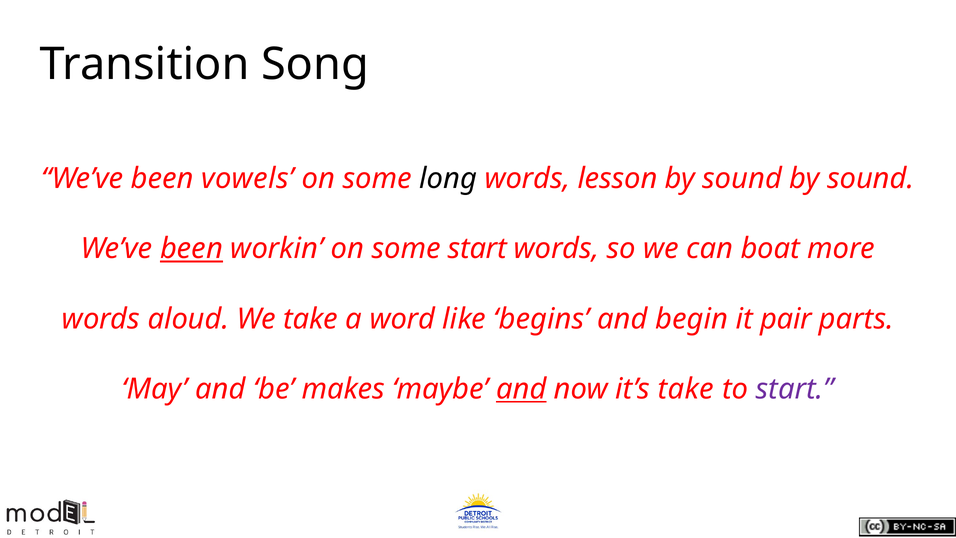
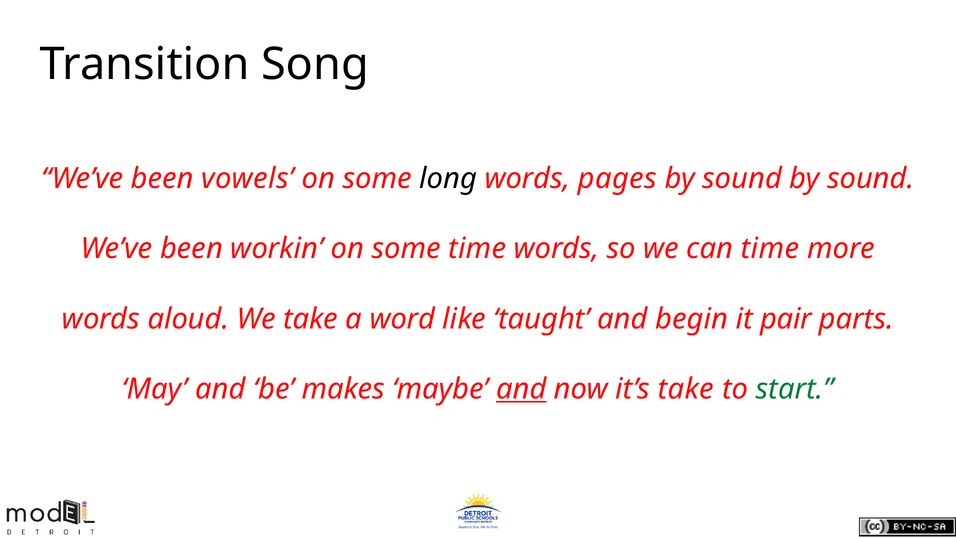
lesson: lesson -> pages
been at (191, 249) underline: present -> none
some start: start -> time
can boat: boat -> time
begins: begins -> taught
start at (795, 389) colour: purple -> green
